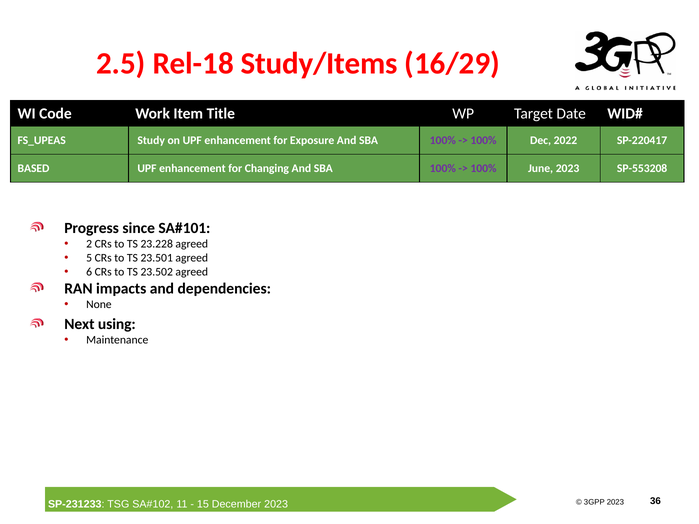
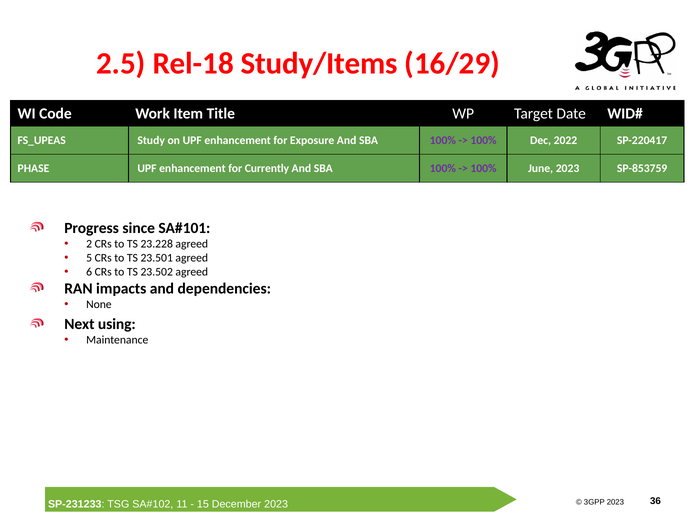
BASED: BASED -> PHASE
Changing: Changing -> Currently
SP-553208: SP-553208 -> SP-853759
